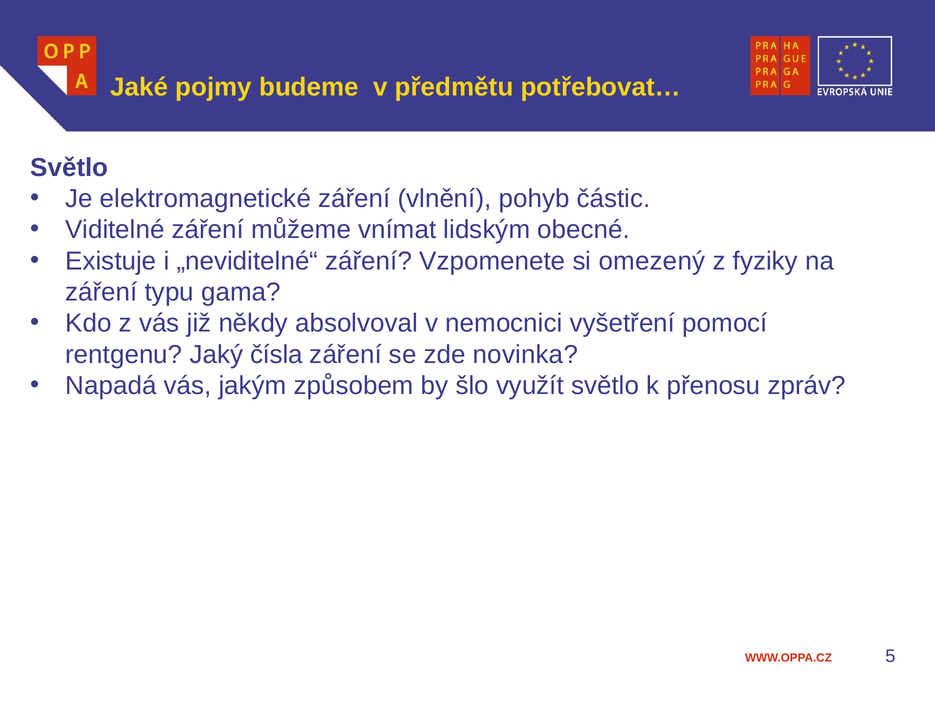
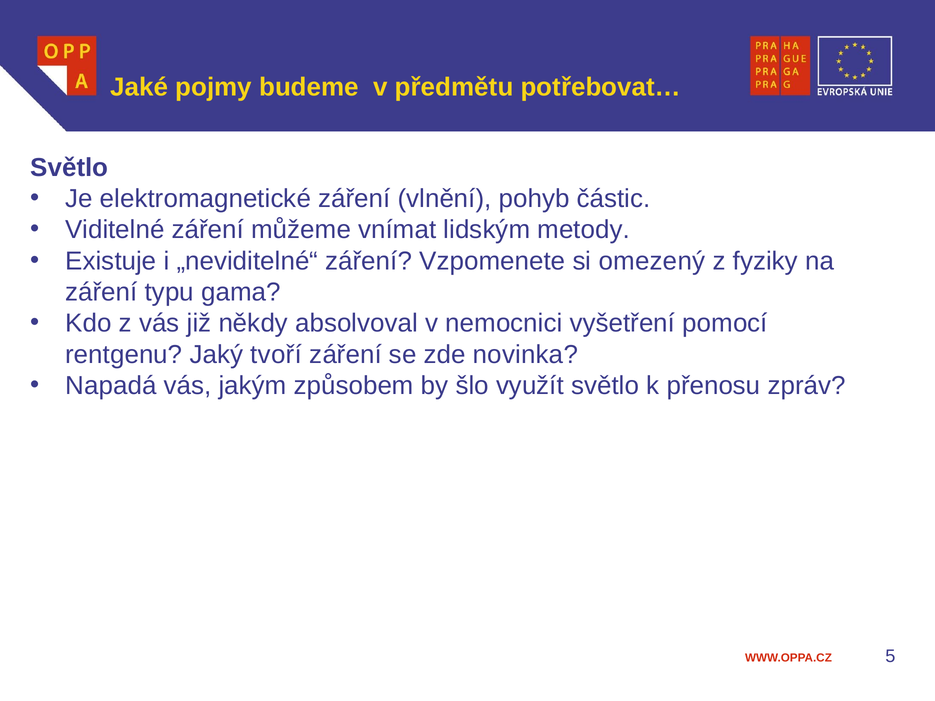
obecné: obecné -> metody
čísla: čísla -> tvoří
